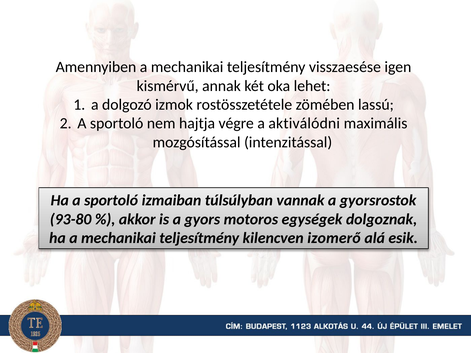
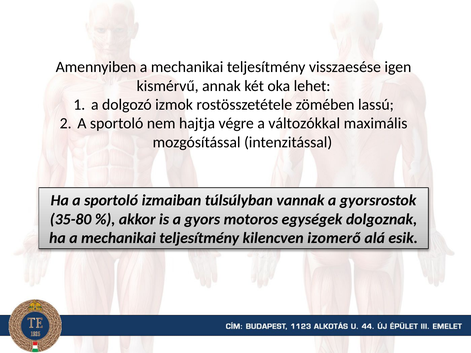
aktiválódni: aktiválódni -> változókkal
93-80: 93-80 -> 35-80
